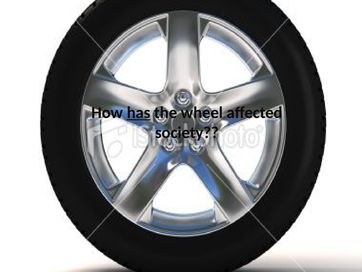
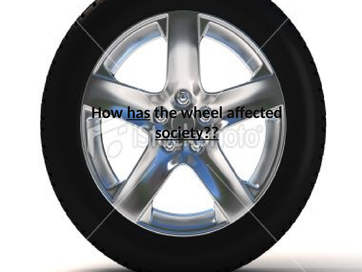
society underline: none -> present
